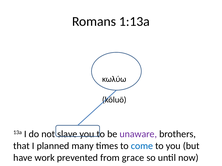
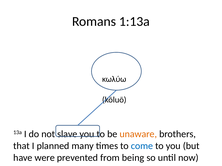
unaware colour: purple -> orange
work: work -> were
grace: grace -> being
